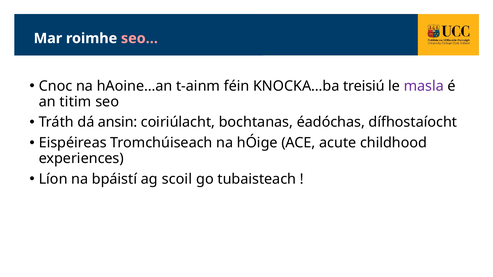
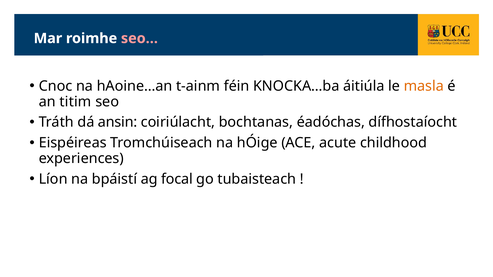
treisiú: treisiú -> áitiúla
masla colour: purple -> orange
scoil: scoil -> focal
